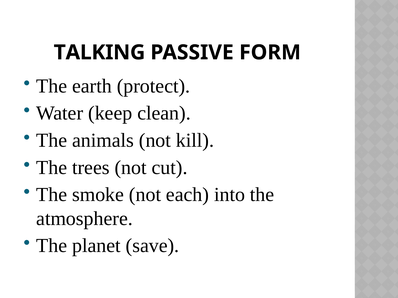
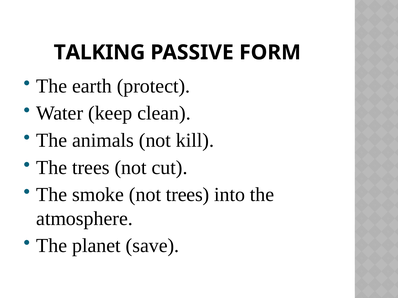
not each: each -> trees
